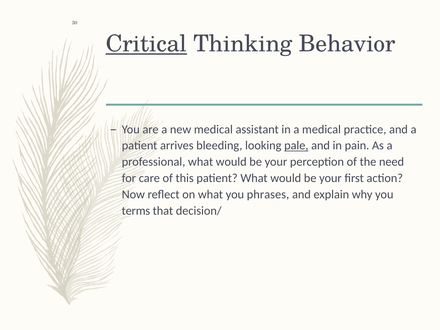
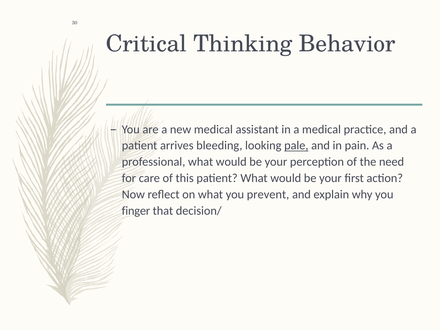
Critical underline: present -> none
phrases: phrases -> prevent
terms: terms -> finger
